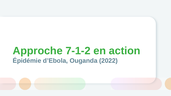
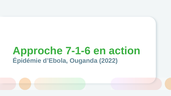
7-1-2: 7-1-2 -> 7-1-6
